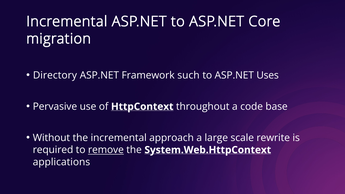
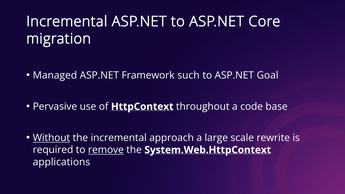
Directory: Directory -> Managed
Uses: Uses -> Goal
Without underline: none -> present
